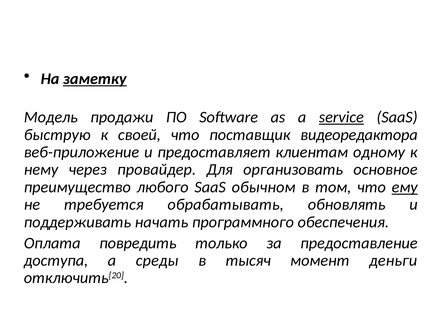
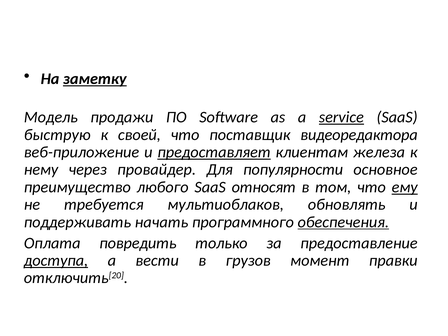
предоставляет underline: none -> present
одному: одному -> железа
организовать: организовать -> популярности
обычном: обычном -> относят
обрабатывать: обрабатывать -> мультиоблаков
обеспечения underline: none -> present
доступа underline: none -> present
среды: среды -> вести
тысяч: тысяч -> грузов
деньги: деньги -> правки
